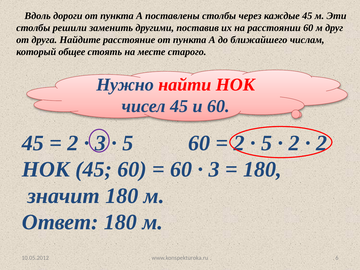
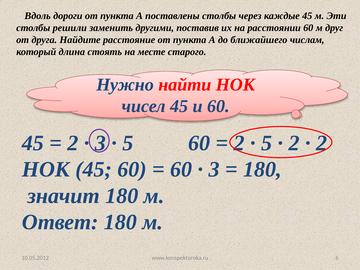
общее: общее -> длина
